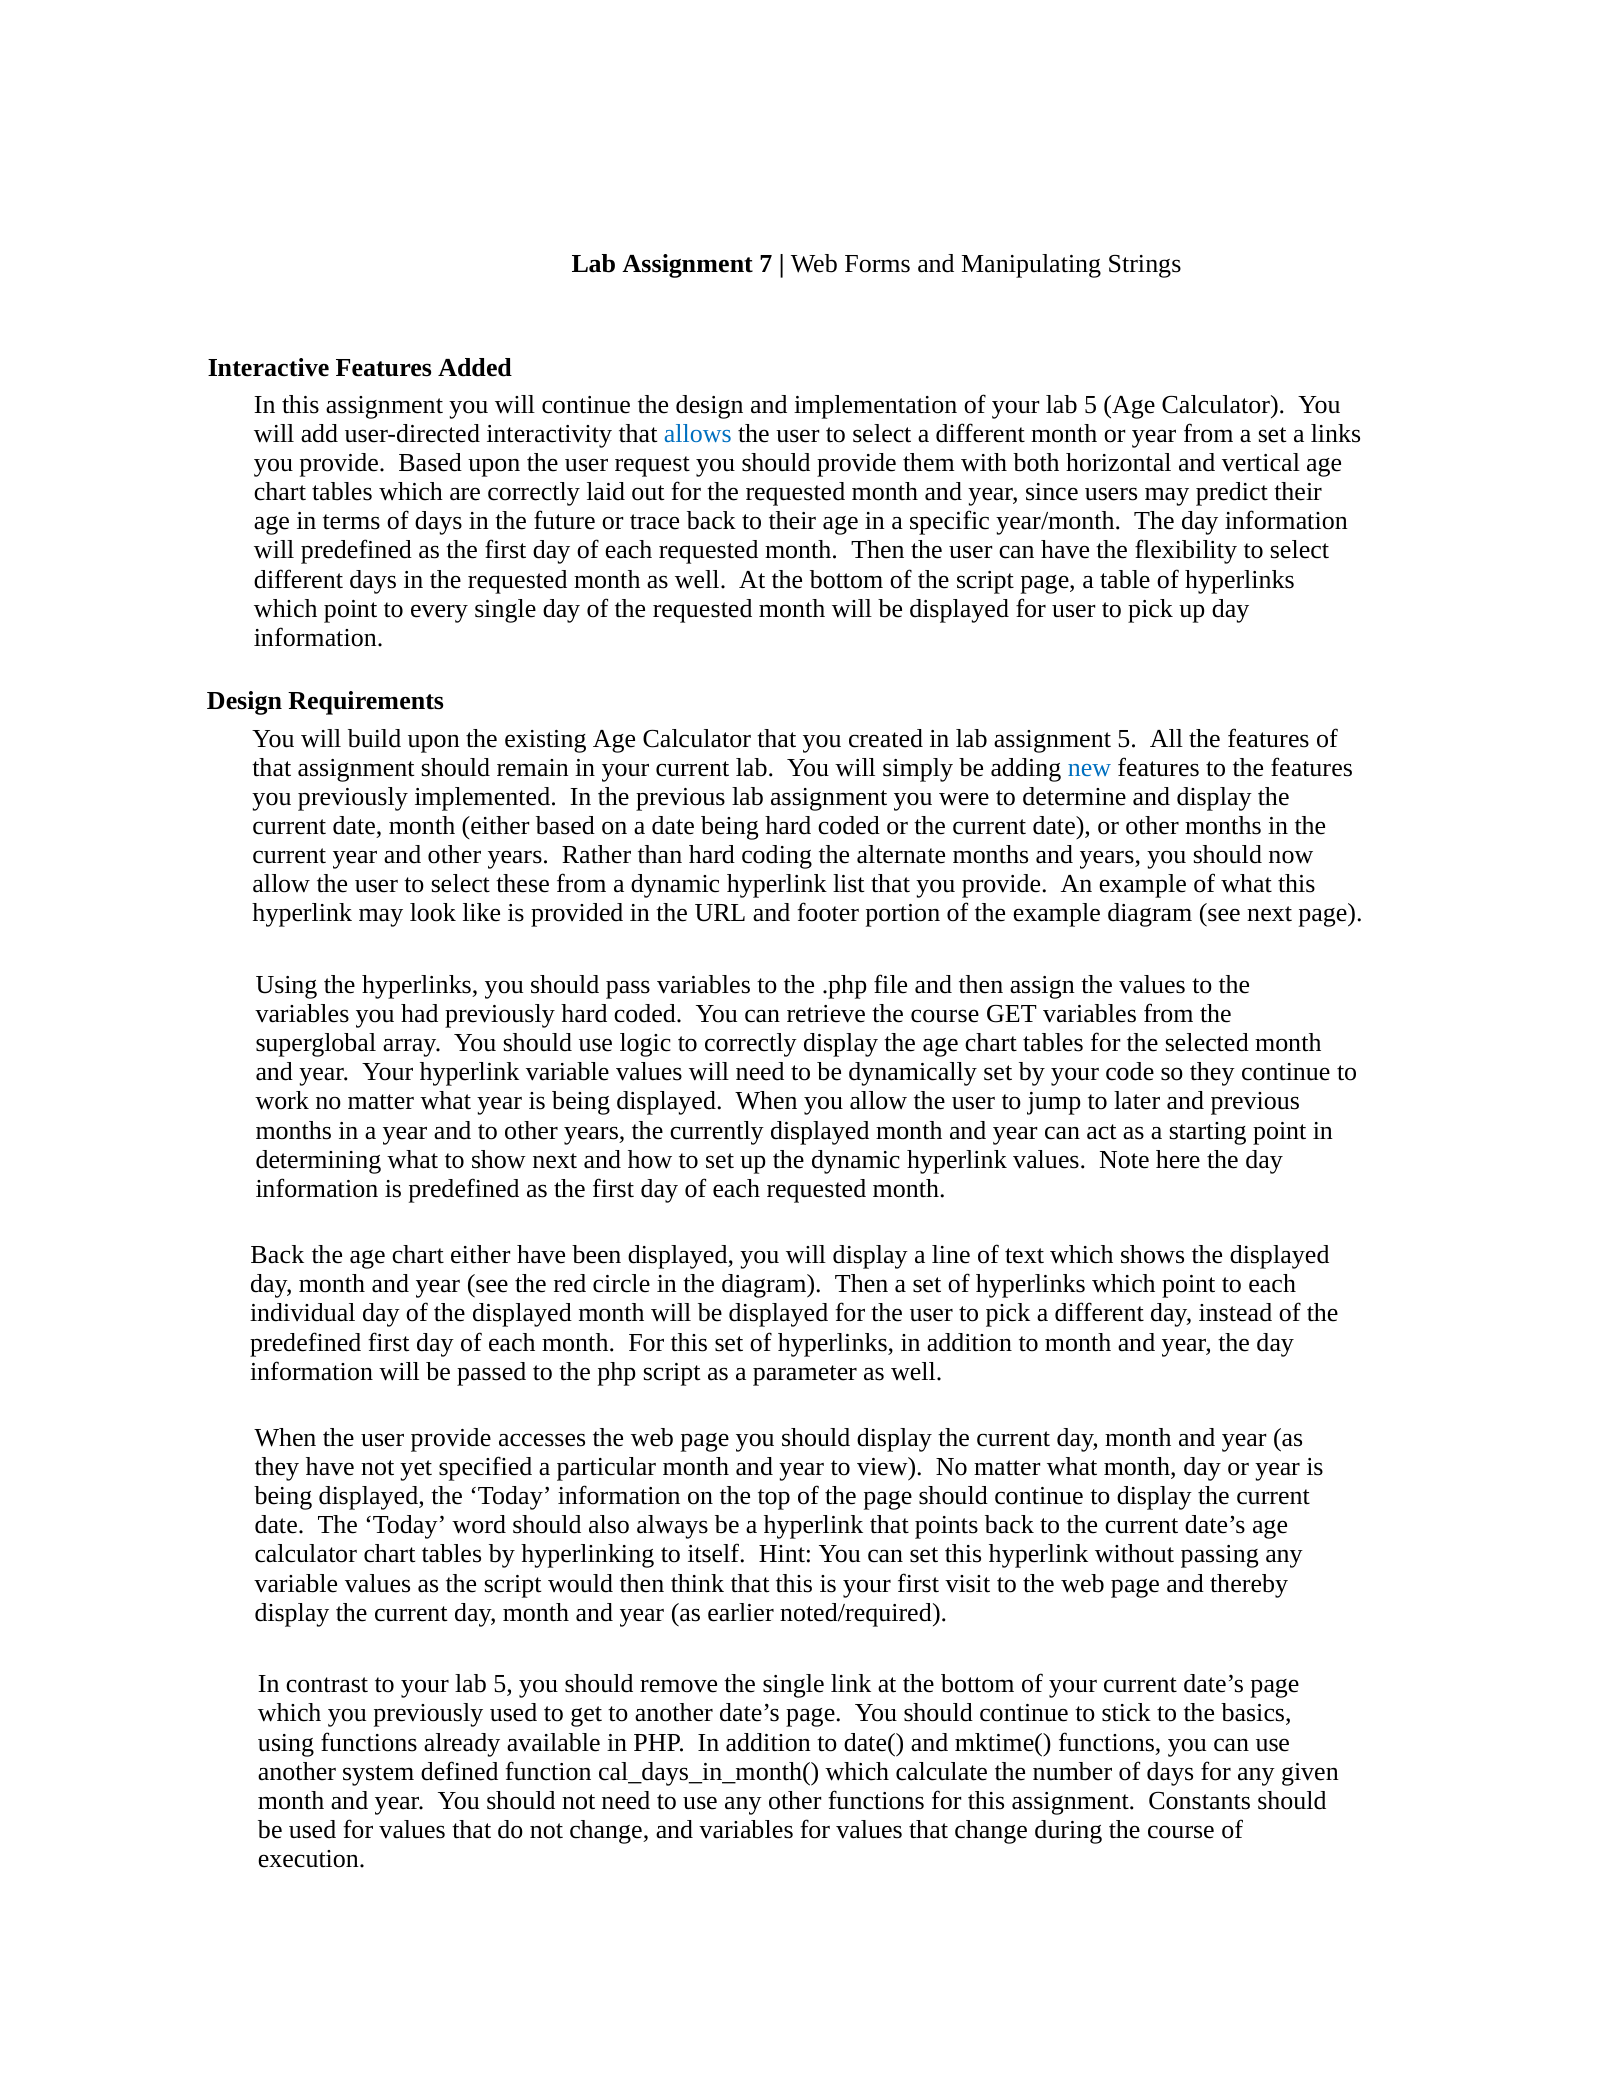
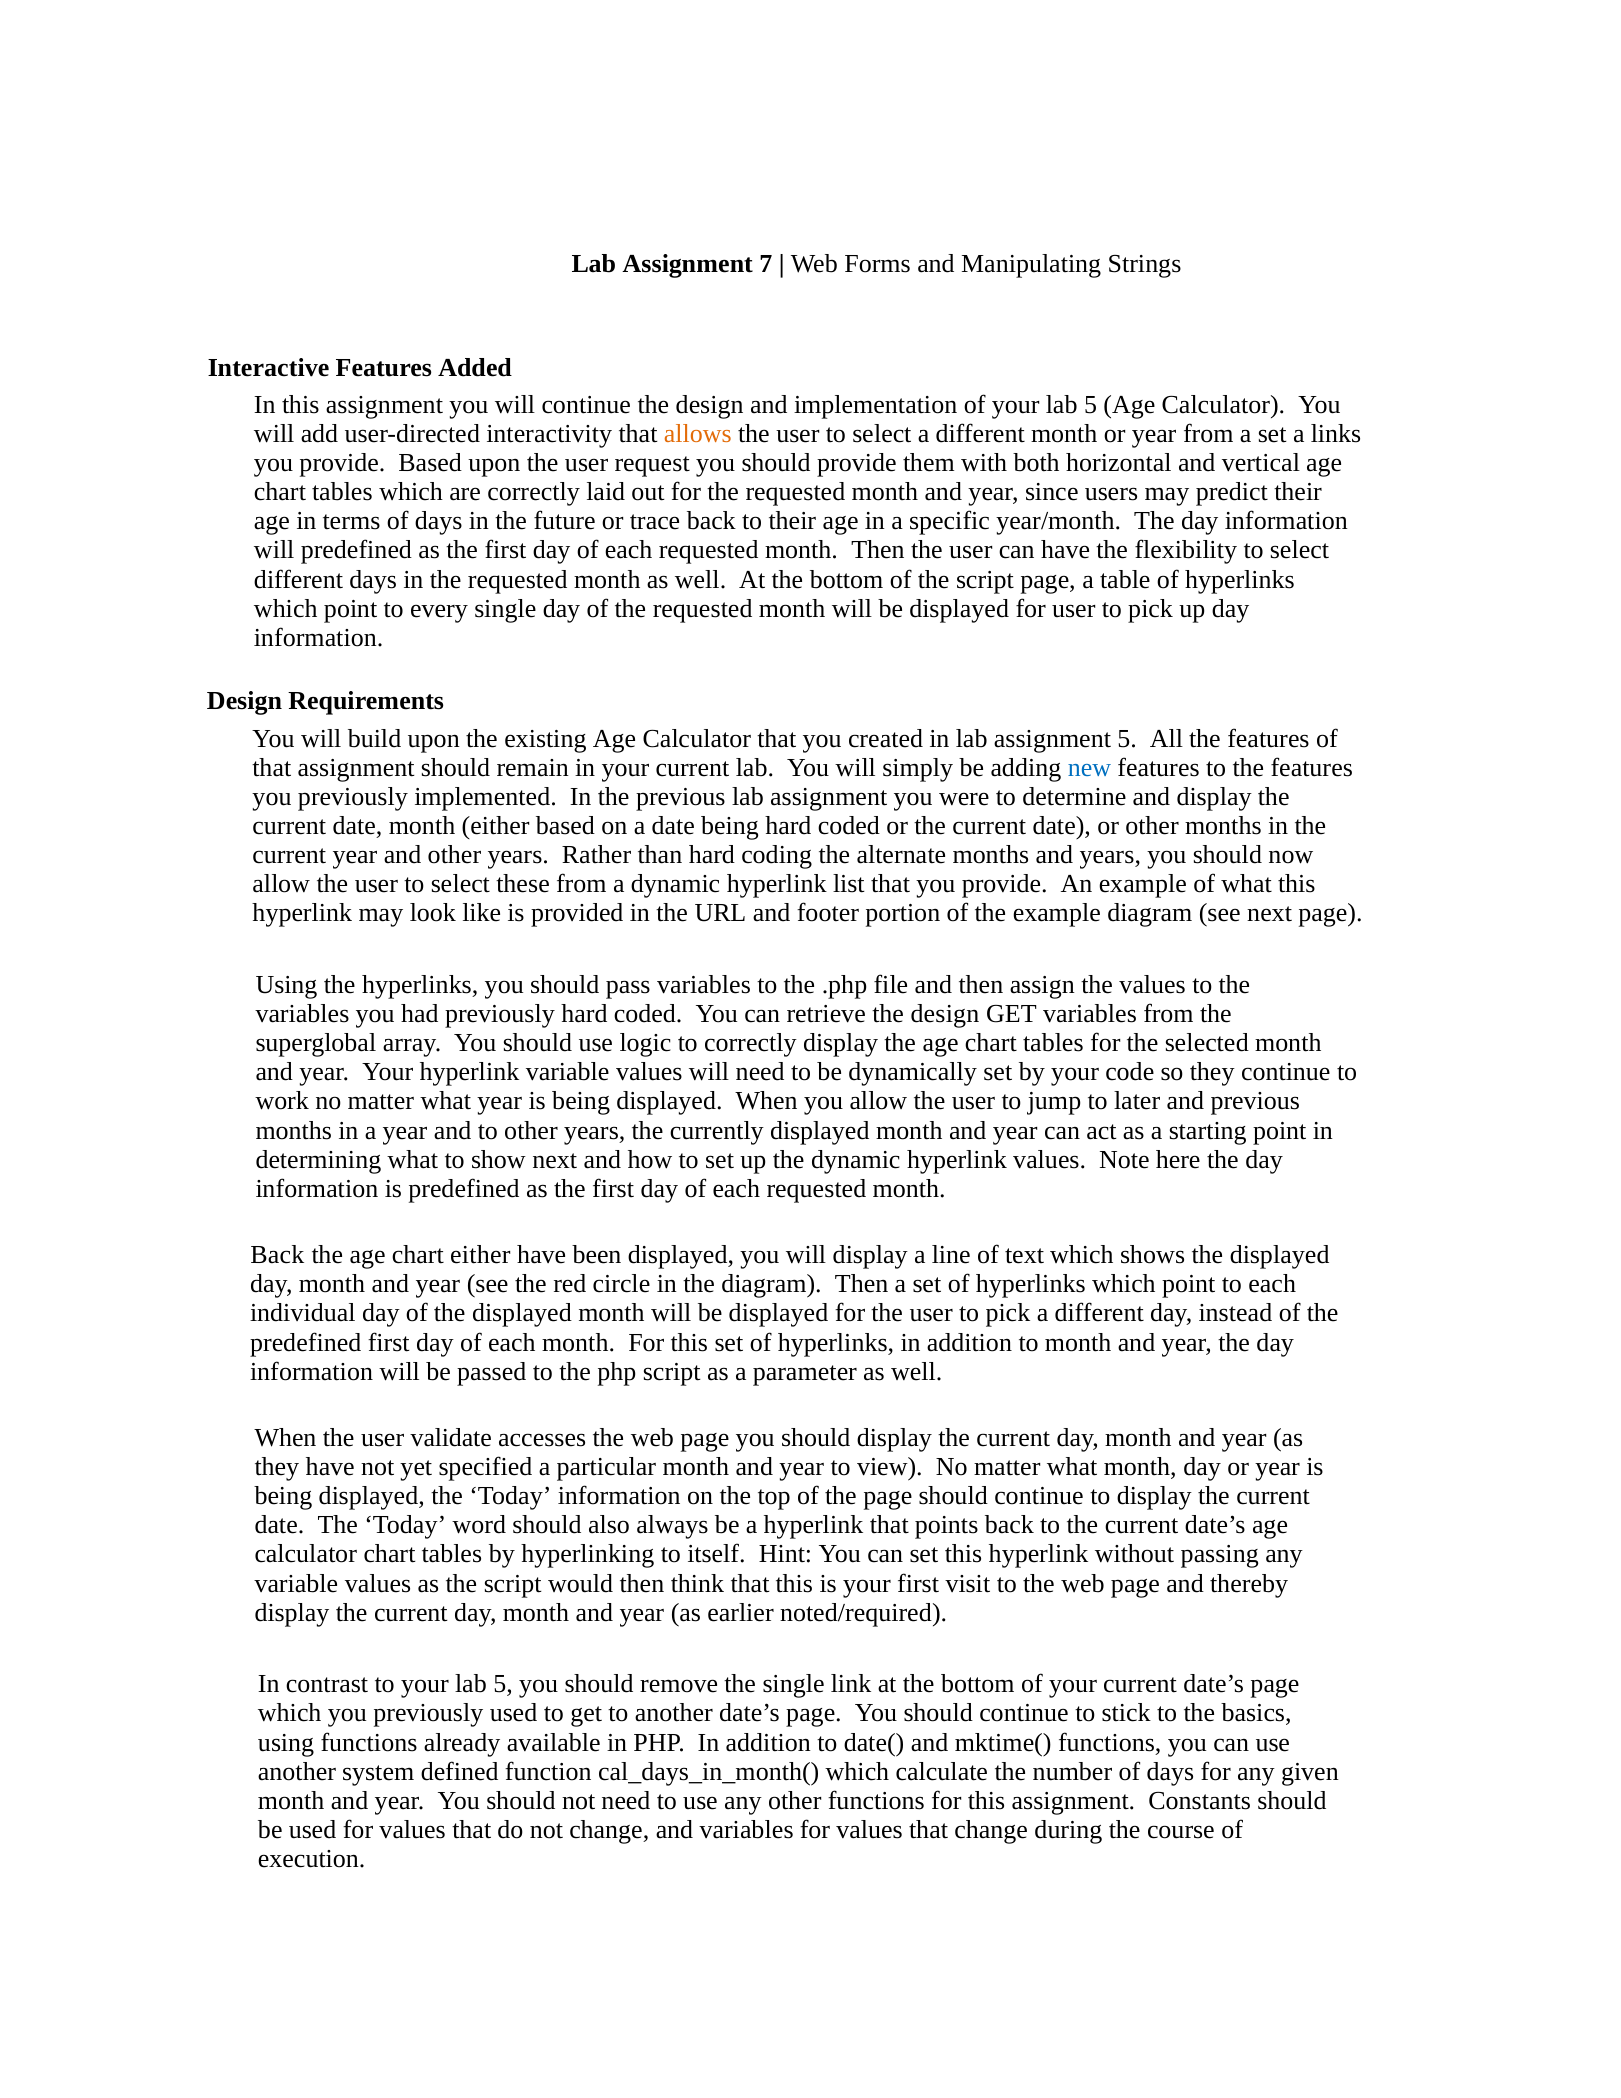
allows colour: blue -> orange
retrieve the course: course -> design
user provide: provide -> validate
